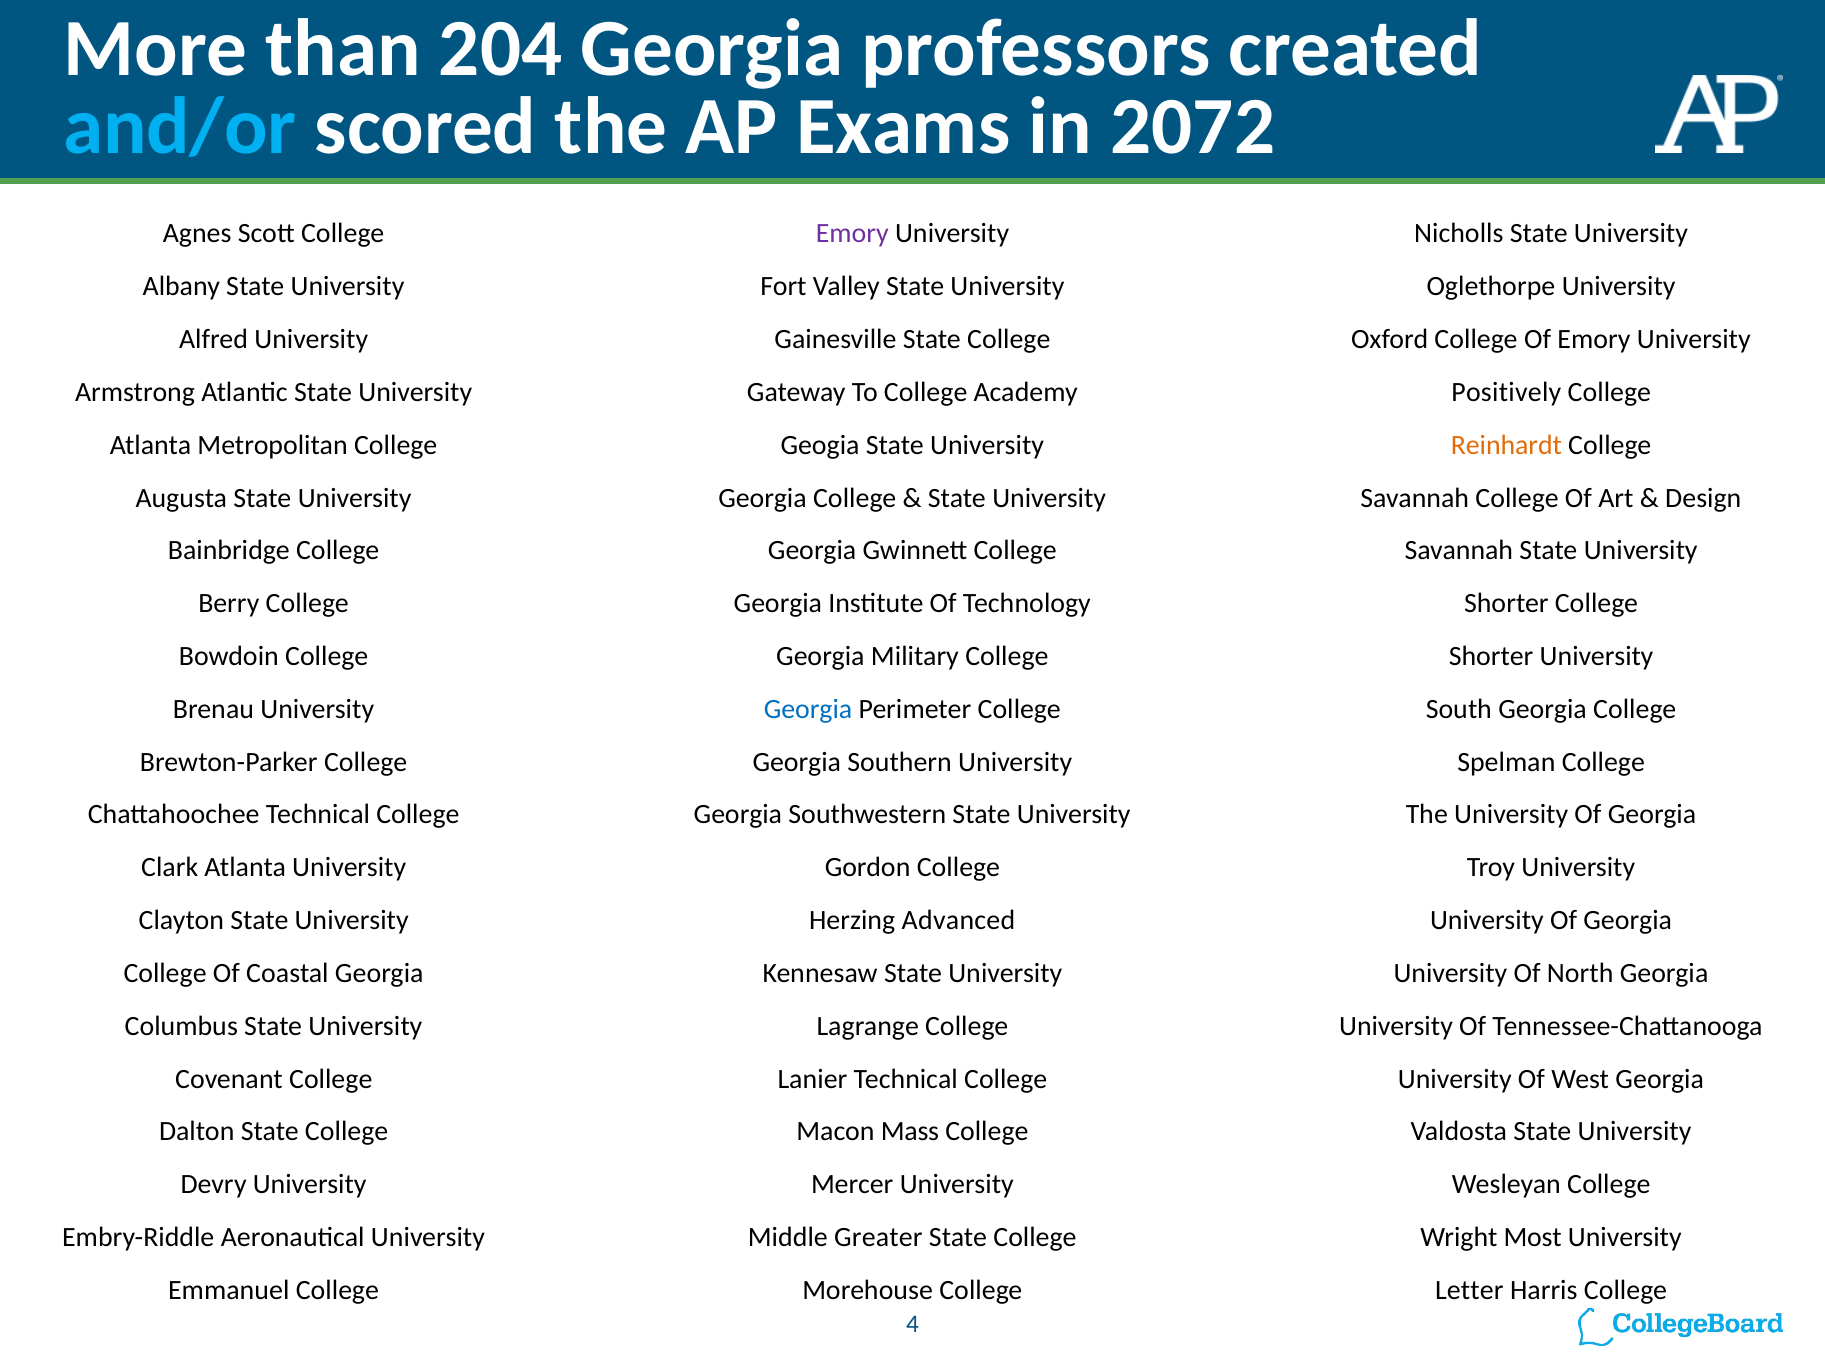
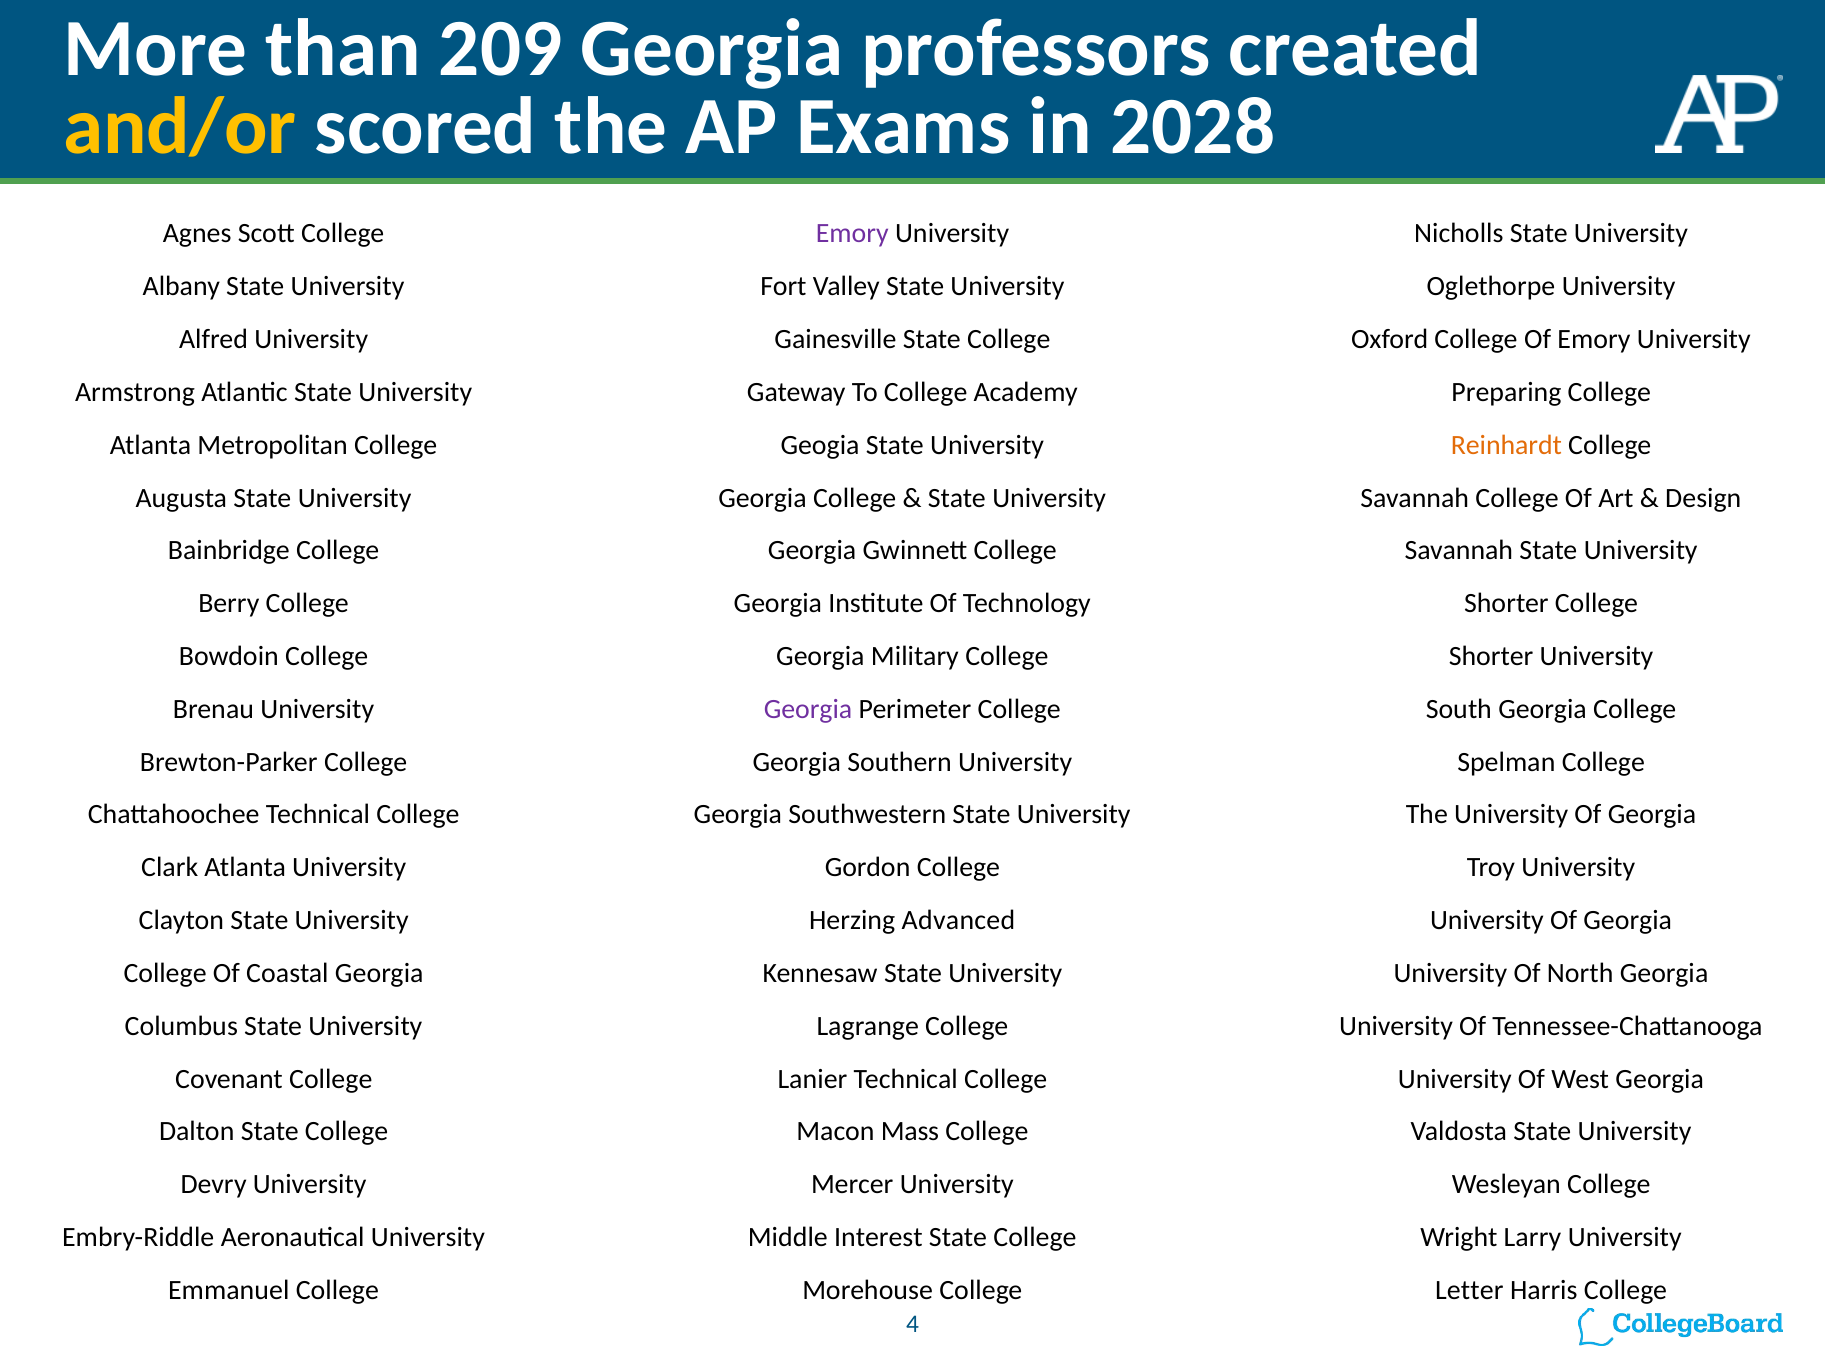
204: 204 -> 209
and/or colour: light blue -> yellow
2072: 2072 -> 2028
Positively: Positively -> Preparing
Georgia at (808, 709) colour: blue -> purple
Greater: Greater -> Interest
Most: Most -> Larry
